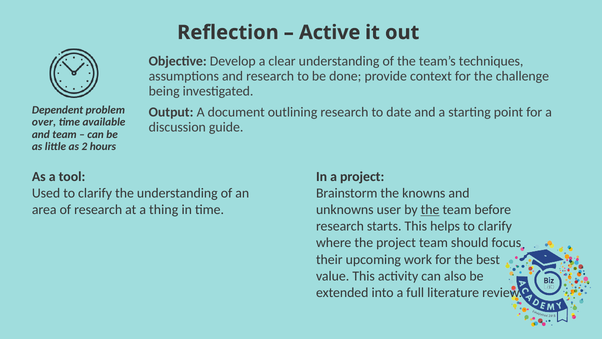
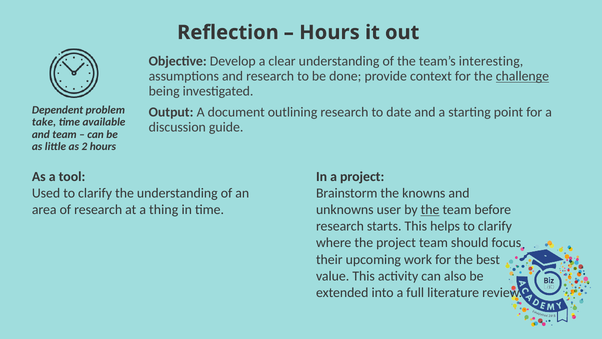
Active at (330, 32): Active -> Hours
techniques: techniques -> interesting
challenge underline: none -> present
over: over -> take
